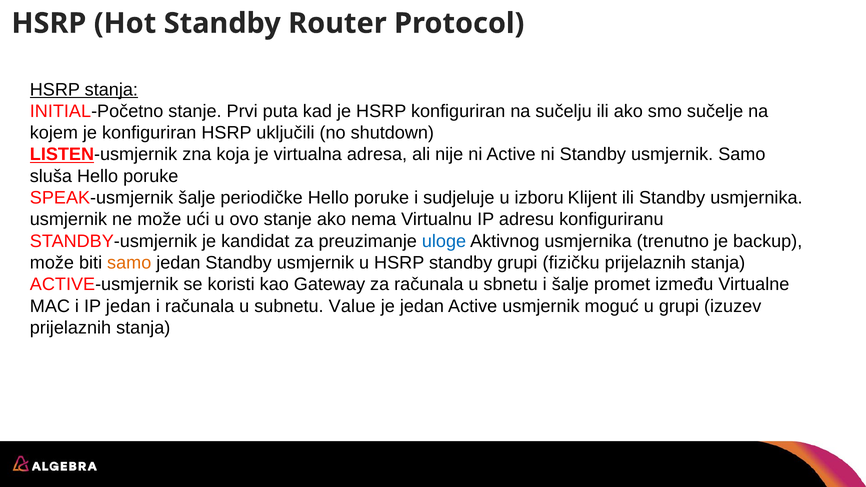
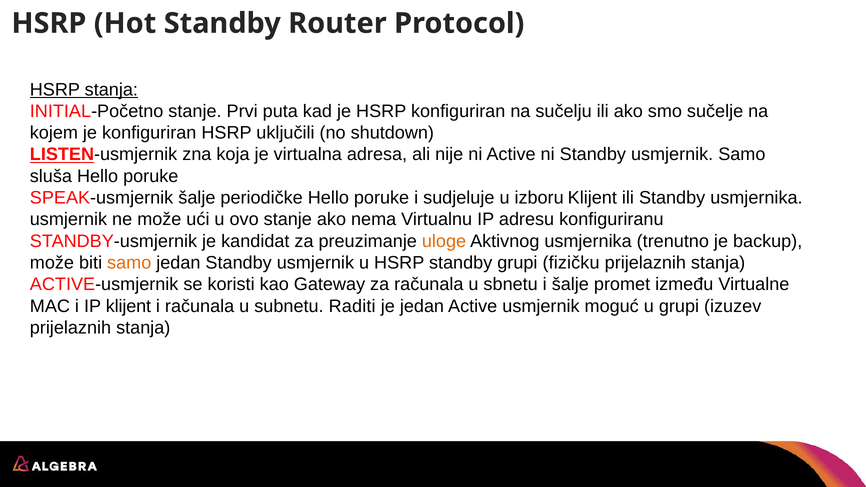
uloge colour: blue -> orange
IP jedan: jedan -> klijent
Value: Value -> Raditi
